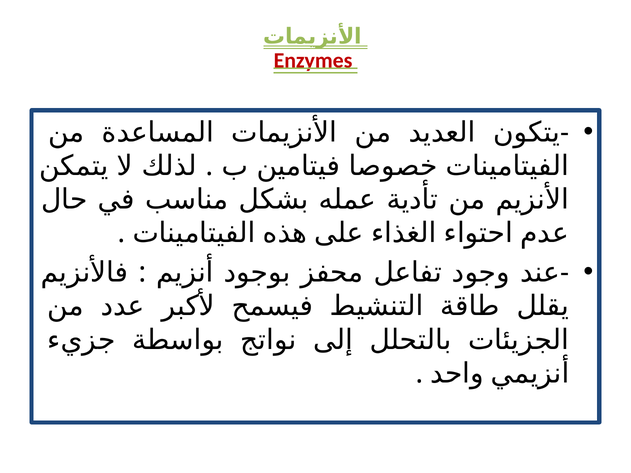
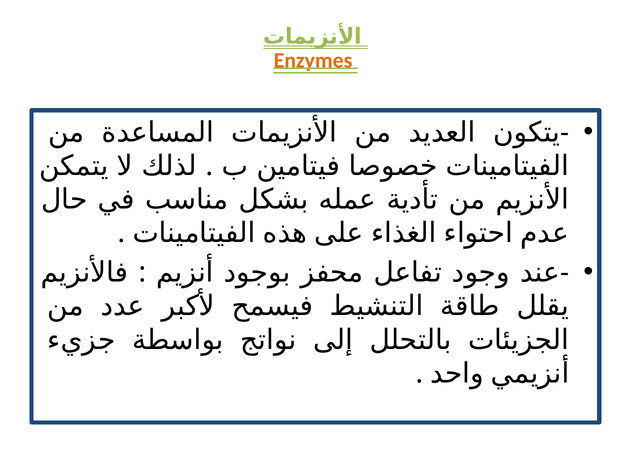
Enzymes colour: red -> orange
